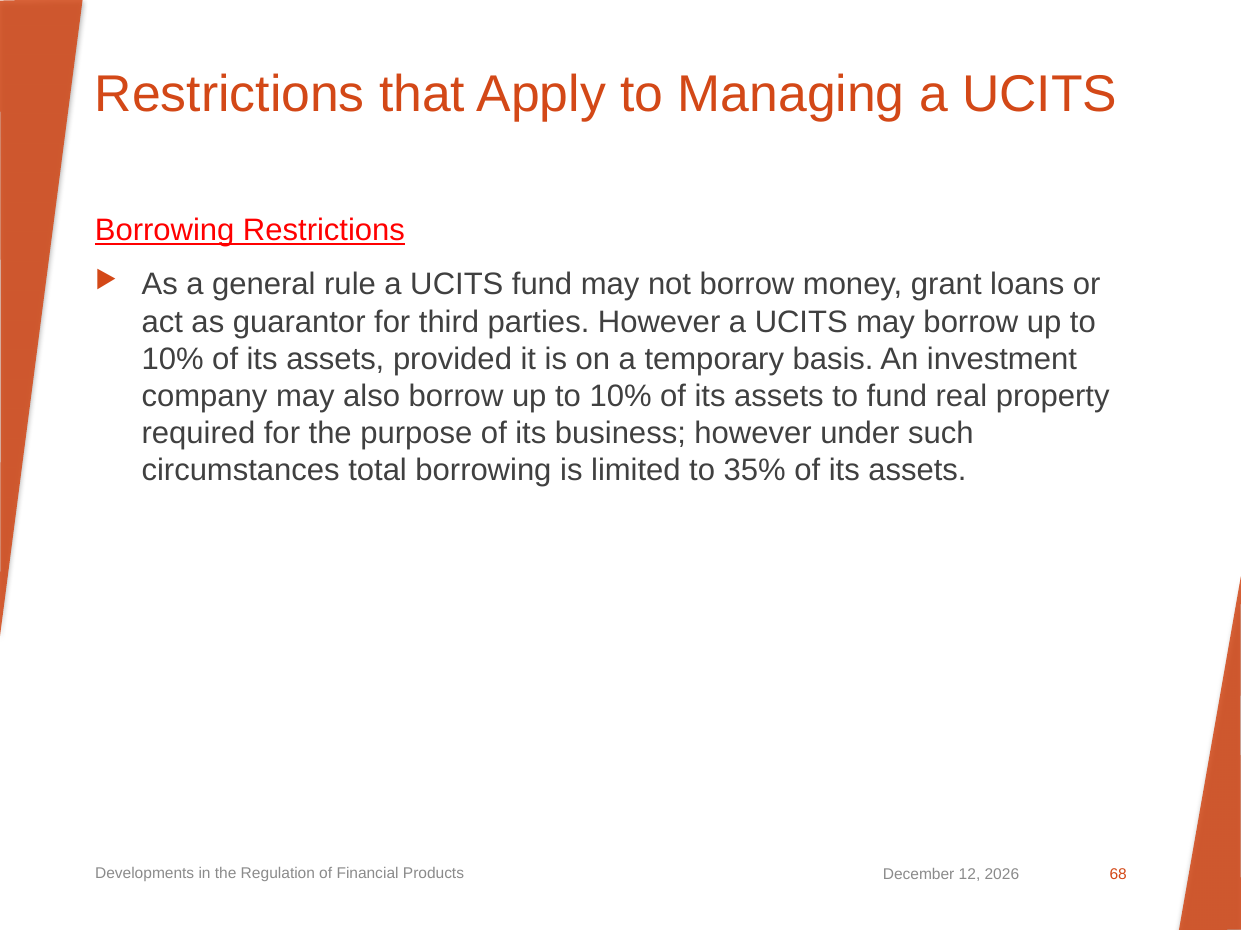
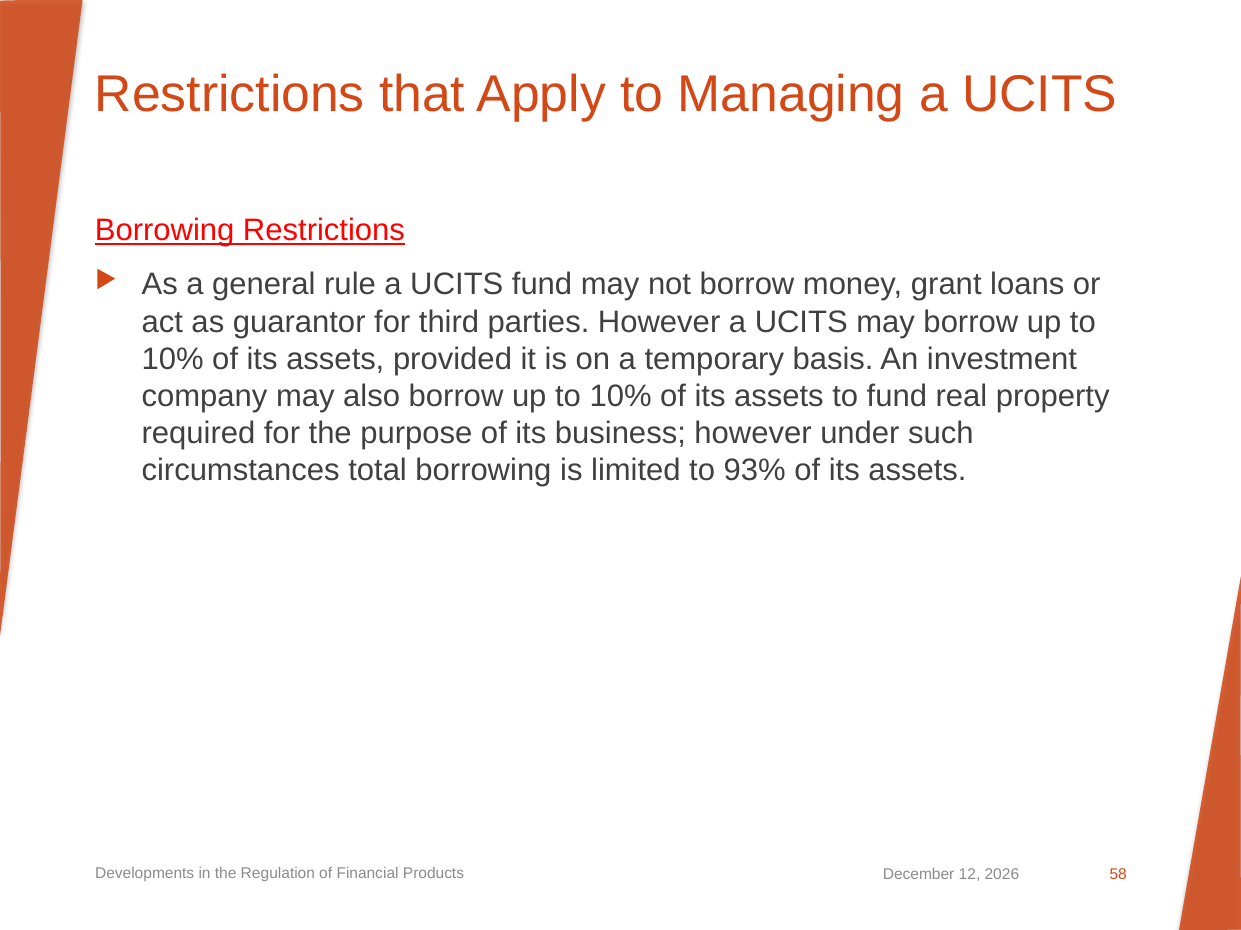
35%: 35% -> 93%
68: 68 -> 58
